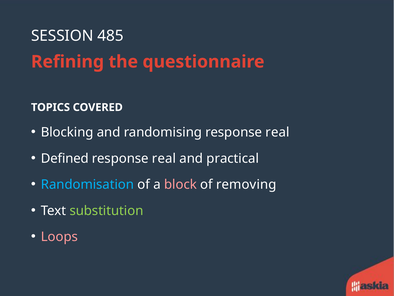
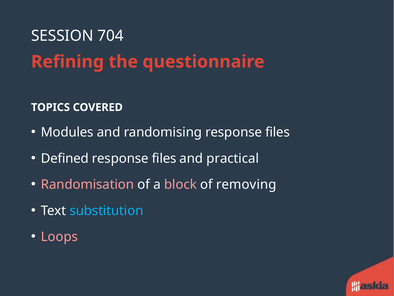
485: 485 -> 704
Blocking: Blocking -> Modules
randomising response real: real -> files
real at (164, 158): real -> files
Randomisation colour: light blue -> pink
substitution colour: light green -> light blue
